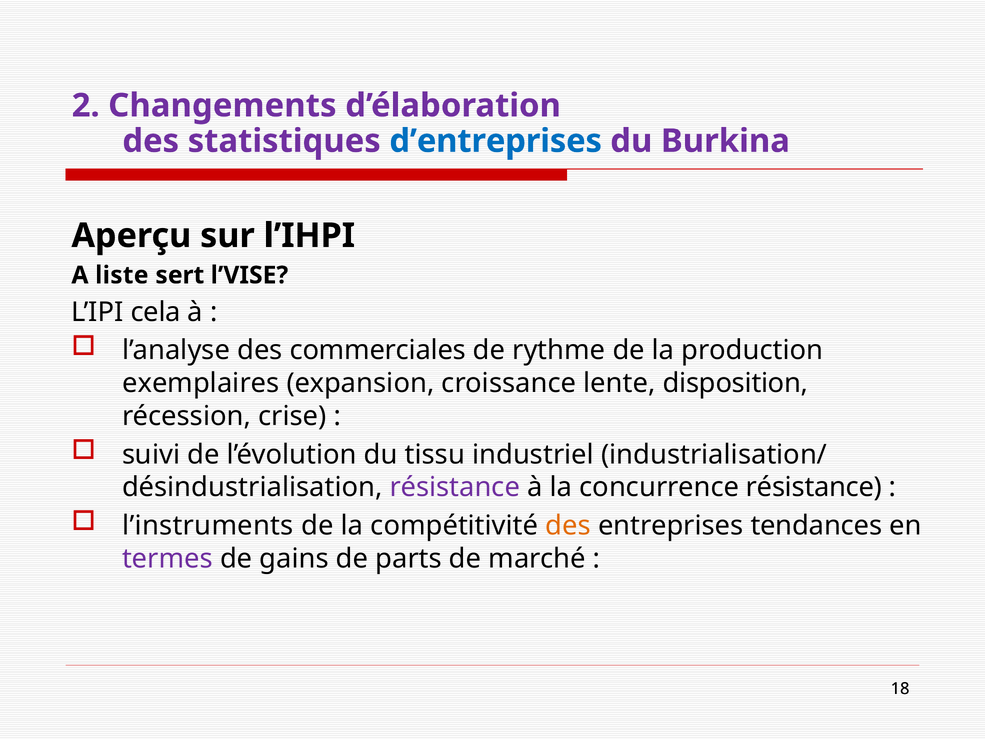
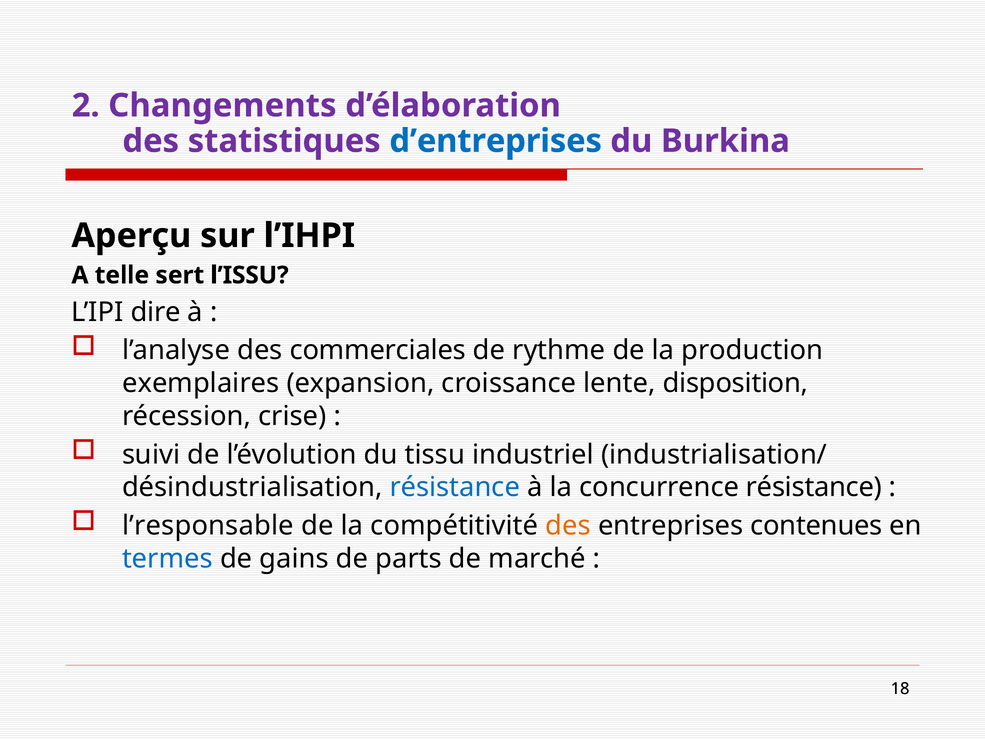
liste: liste -> telle
l’VISE: l’VISE -> l’ISSU
cela: cela -> dire
résistance at (455, 487) colour: purple -> blue
l’instruments: l’instruments -> l’responsable
tendances: tendances -> contenues
termes colour: purple -> blue
